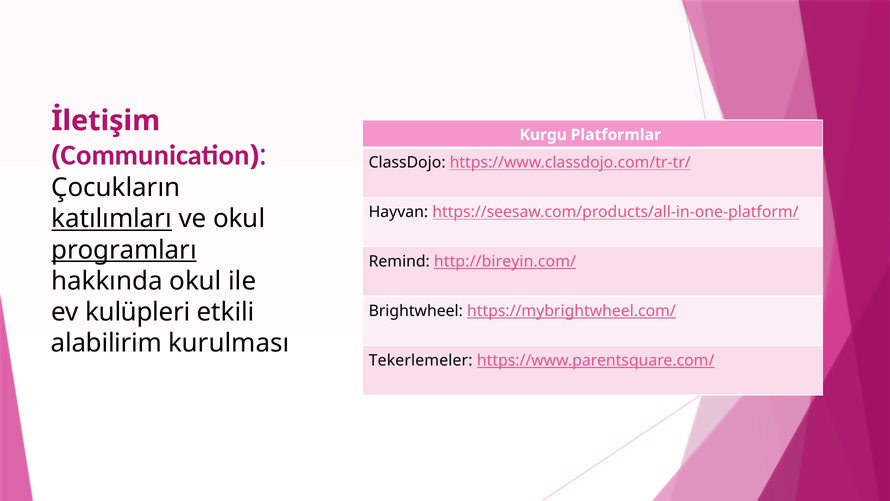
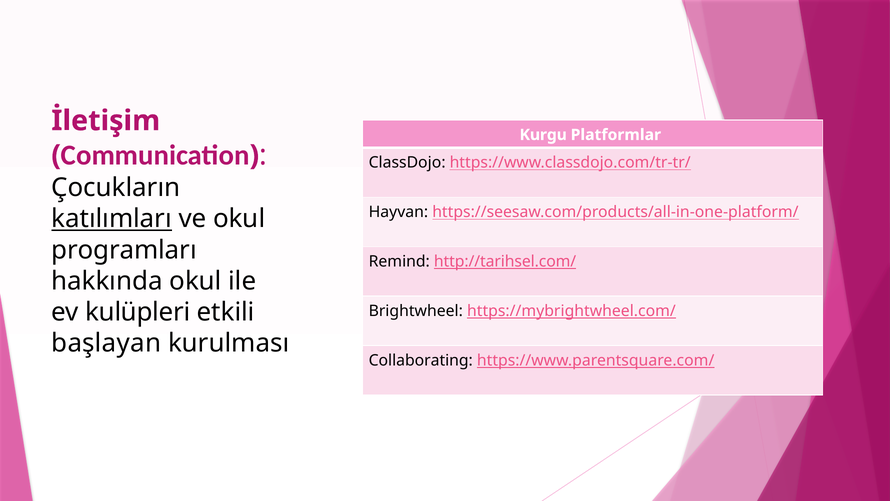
programları underline: present -> none
http://bireyin.com/: http://bireyin.com/ -> http://tarihsel.com/
alabilirim: alabilirim -> başlayan
Tekerlemeler: Tekerlemeler -> Collaborating
